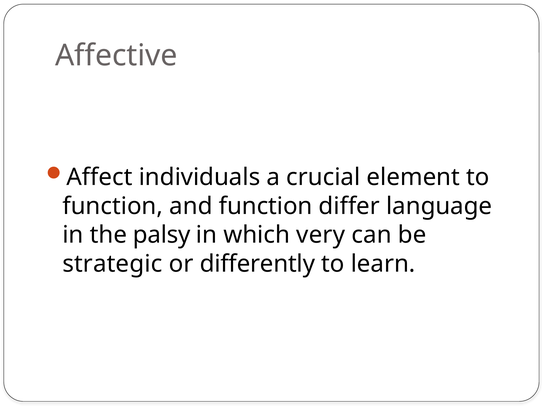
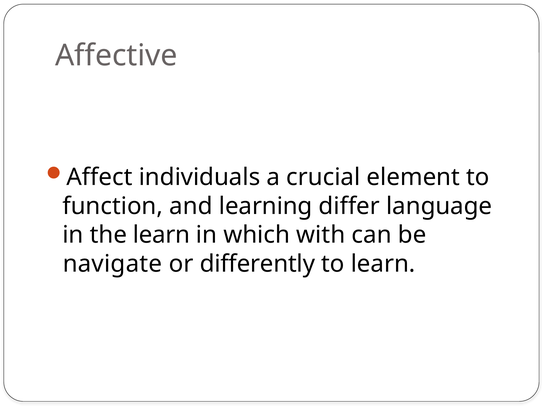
and function: function -> learning
the palsy: palsy -> learn
very: very -> with
strategic: strategic -> navigate
